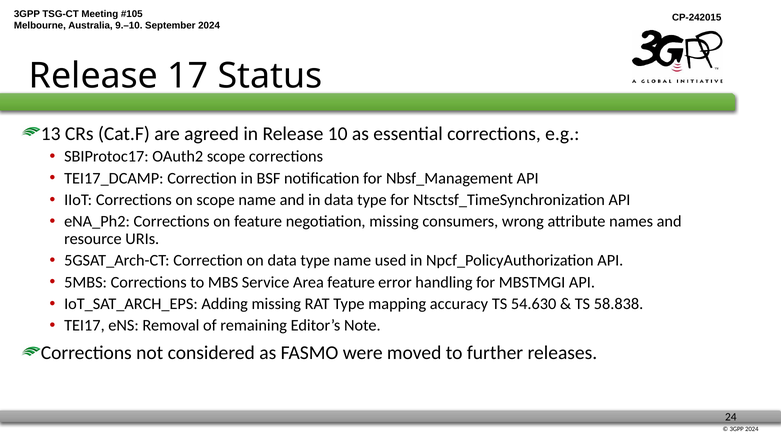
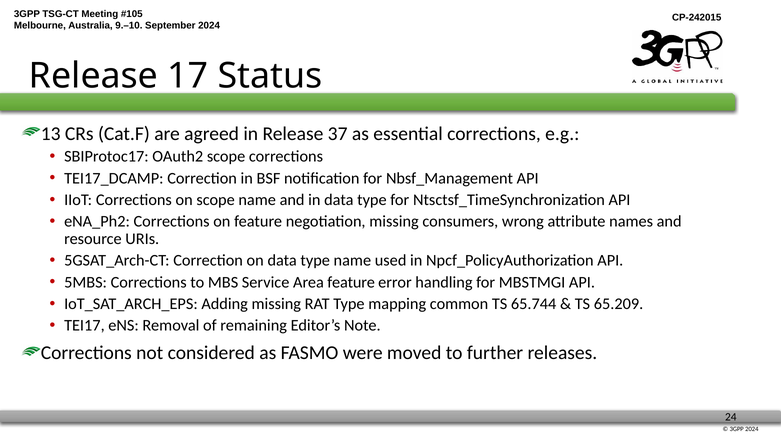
10: 10 -> 37
accuracy: accuracy -> common
54.630: 54.630 -> 65.744
58.838: 58.838 -> 65.209
